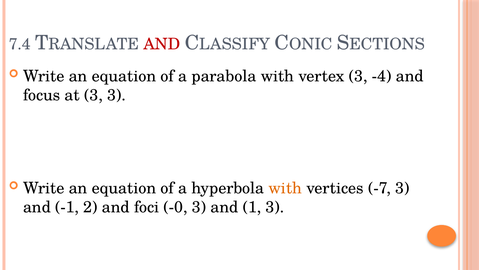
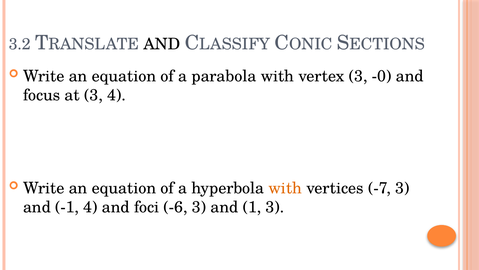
7.4: 7.4 -> 3.2
AND at (162, 44) colour: red -> black
-4: -4 -> -0
3 3: 3 -> 4
-1 2: 2 -> 4
-0: -0 -> -6
